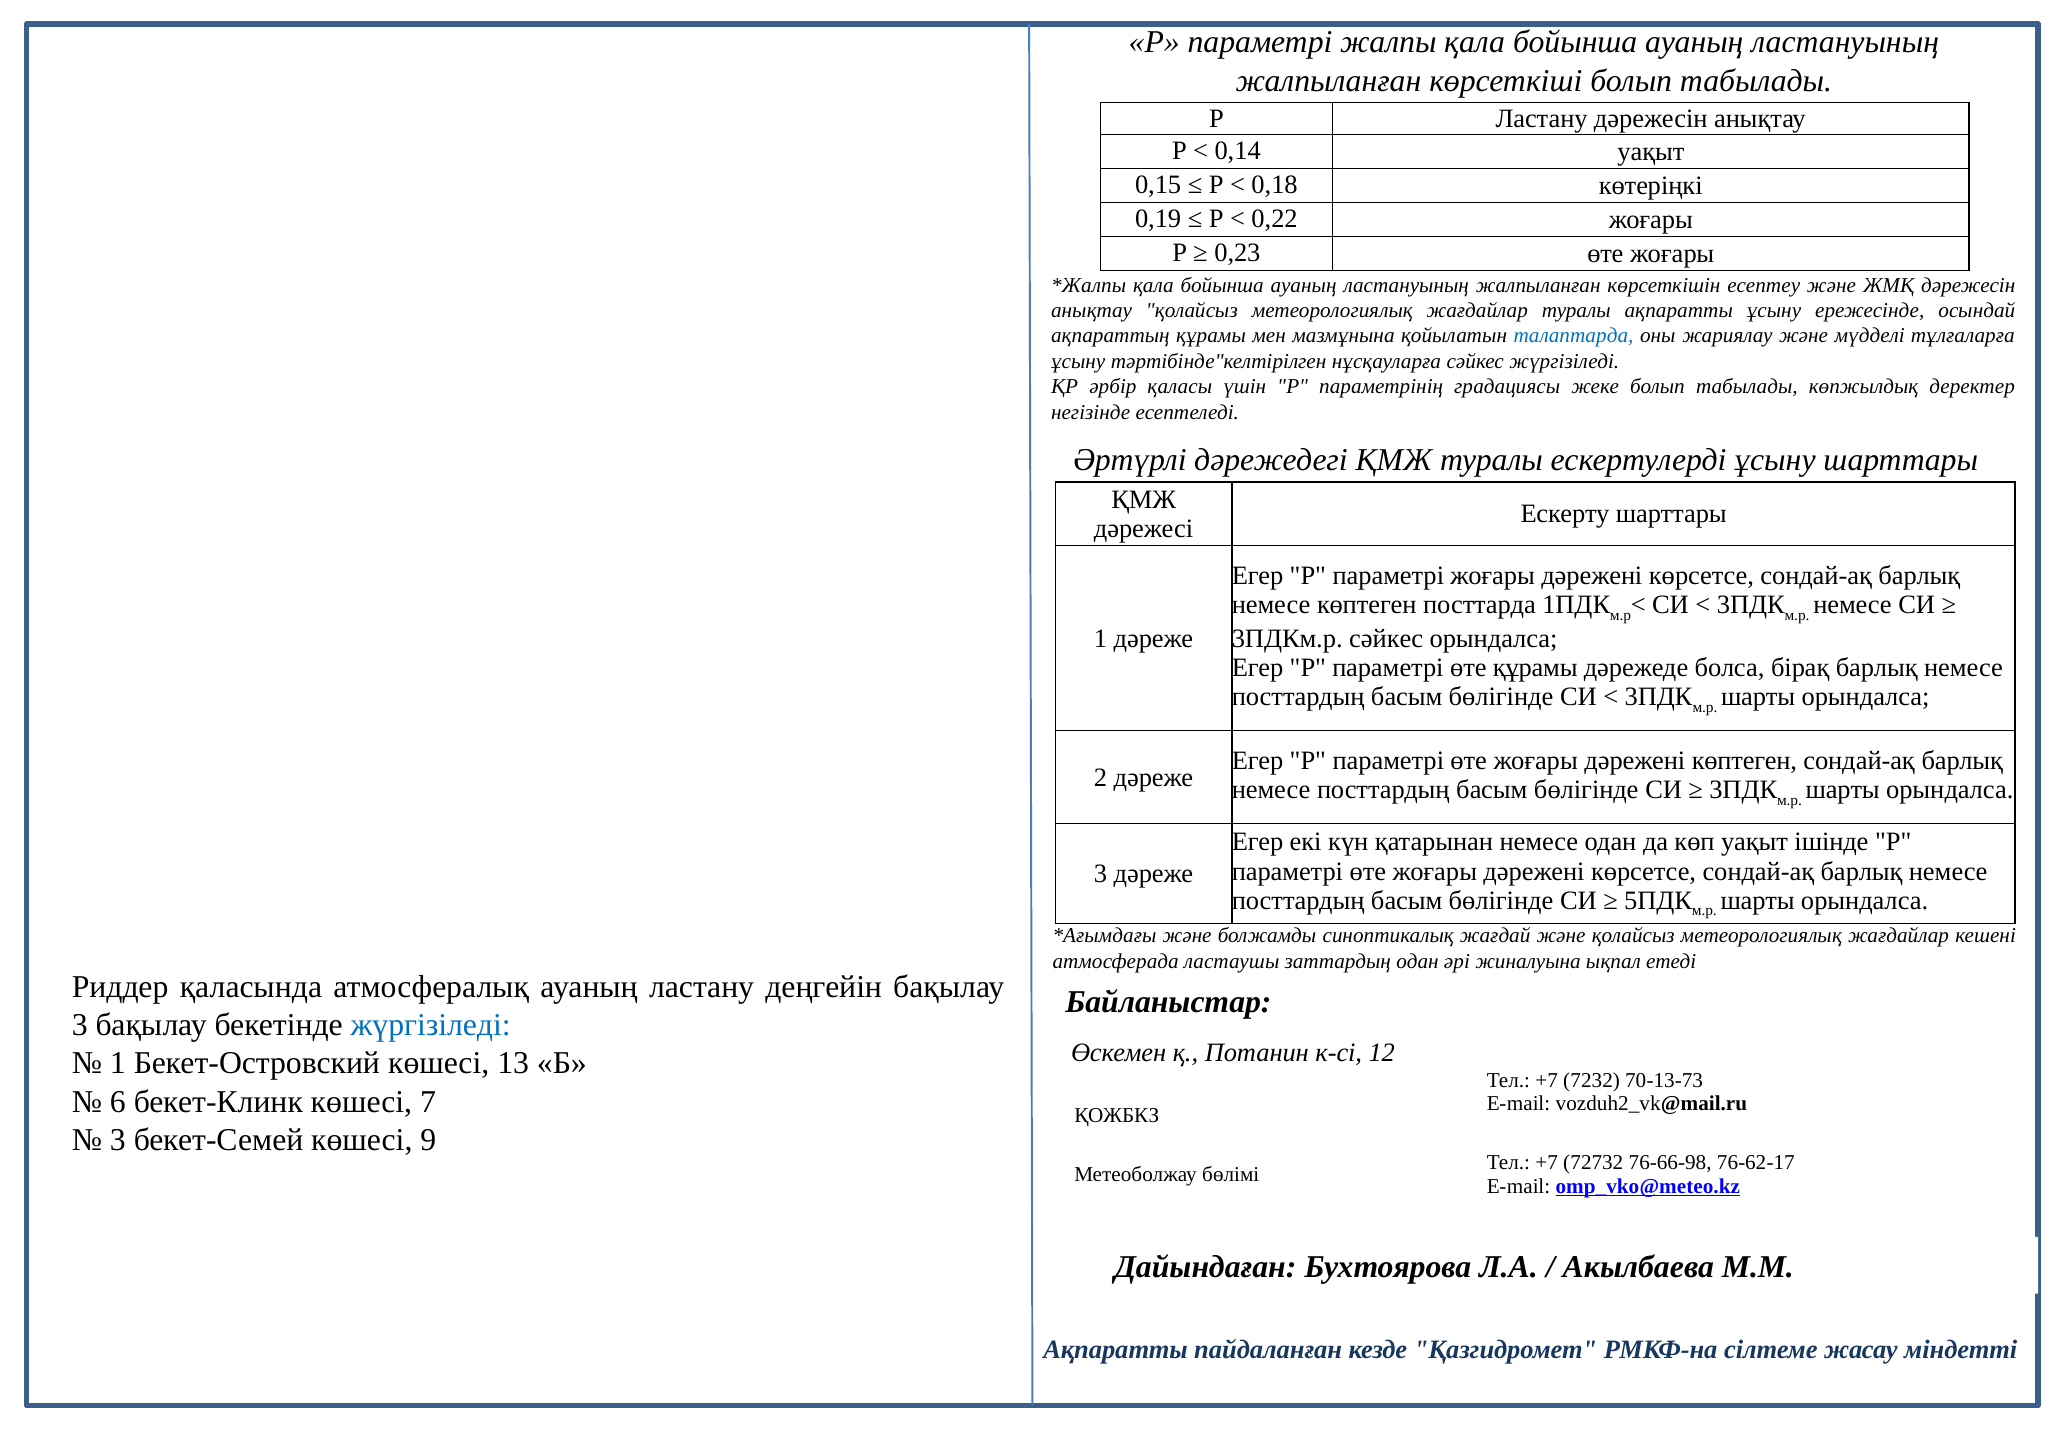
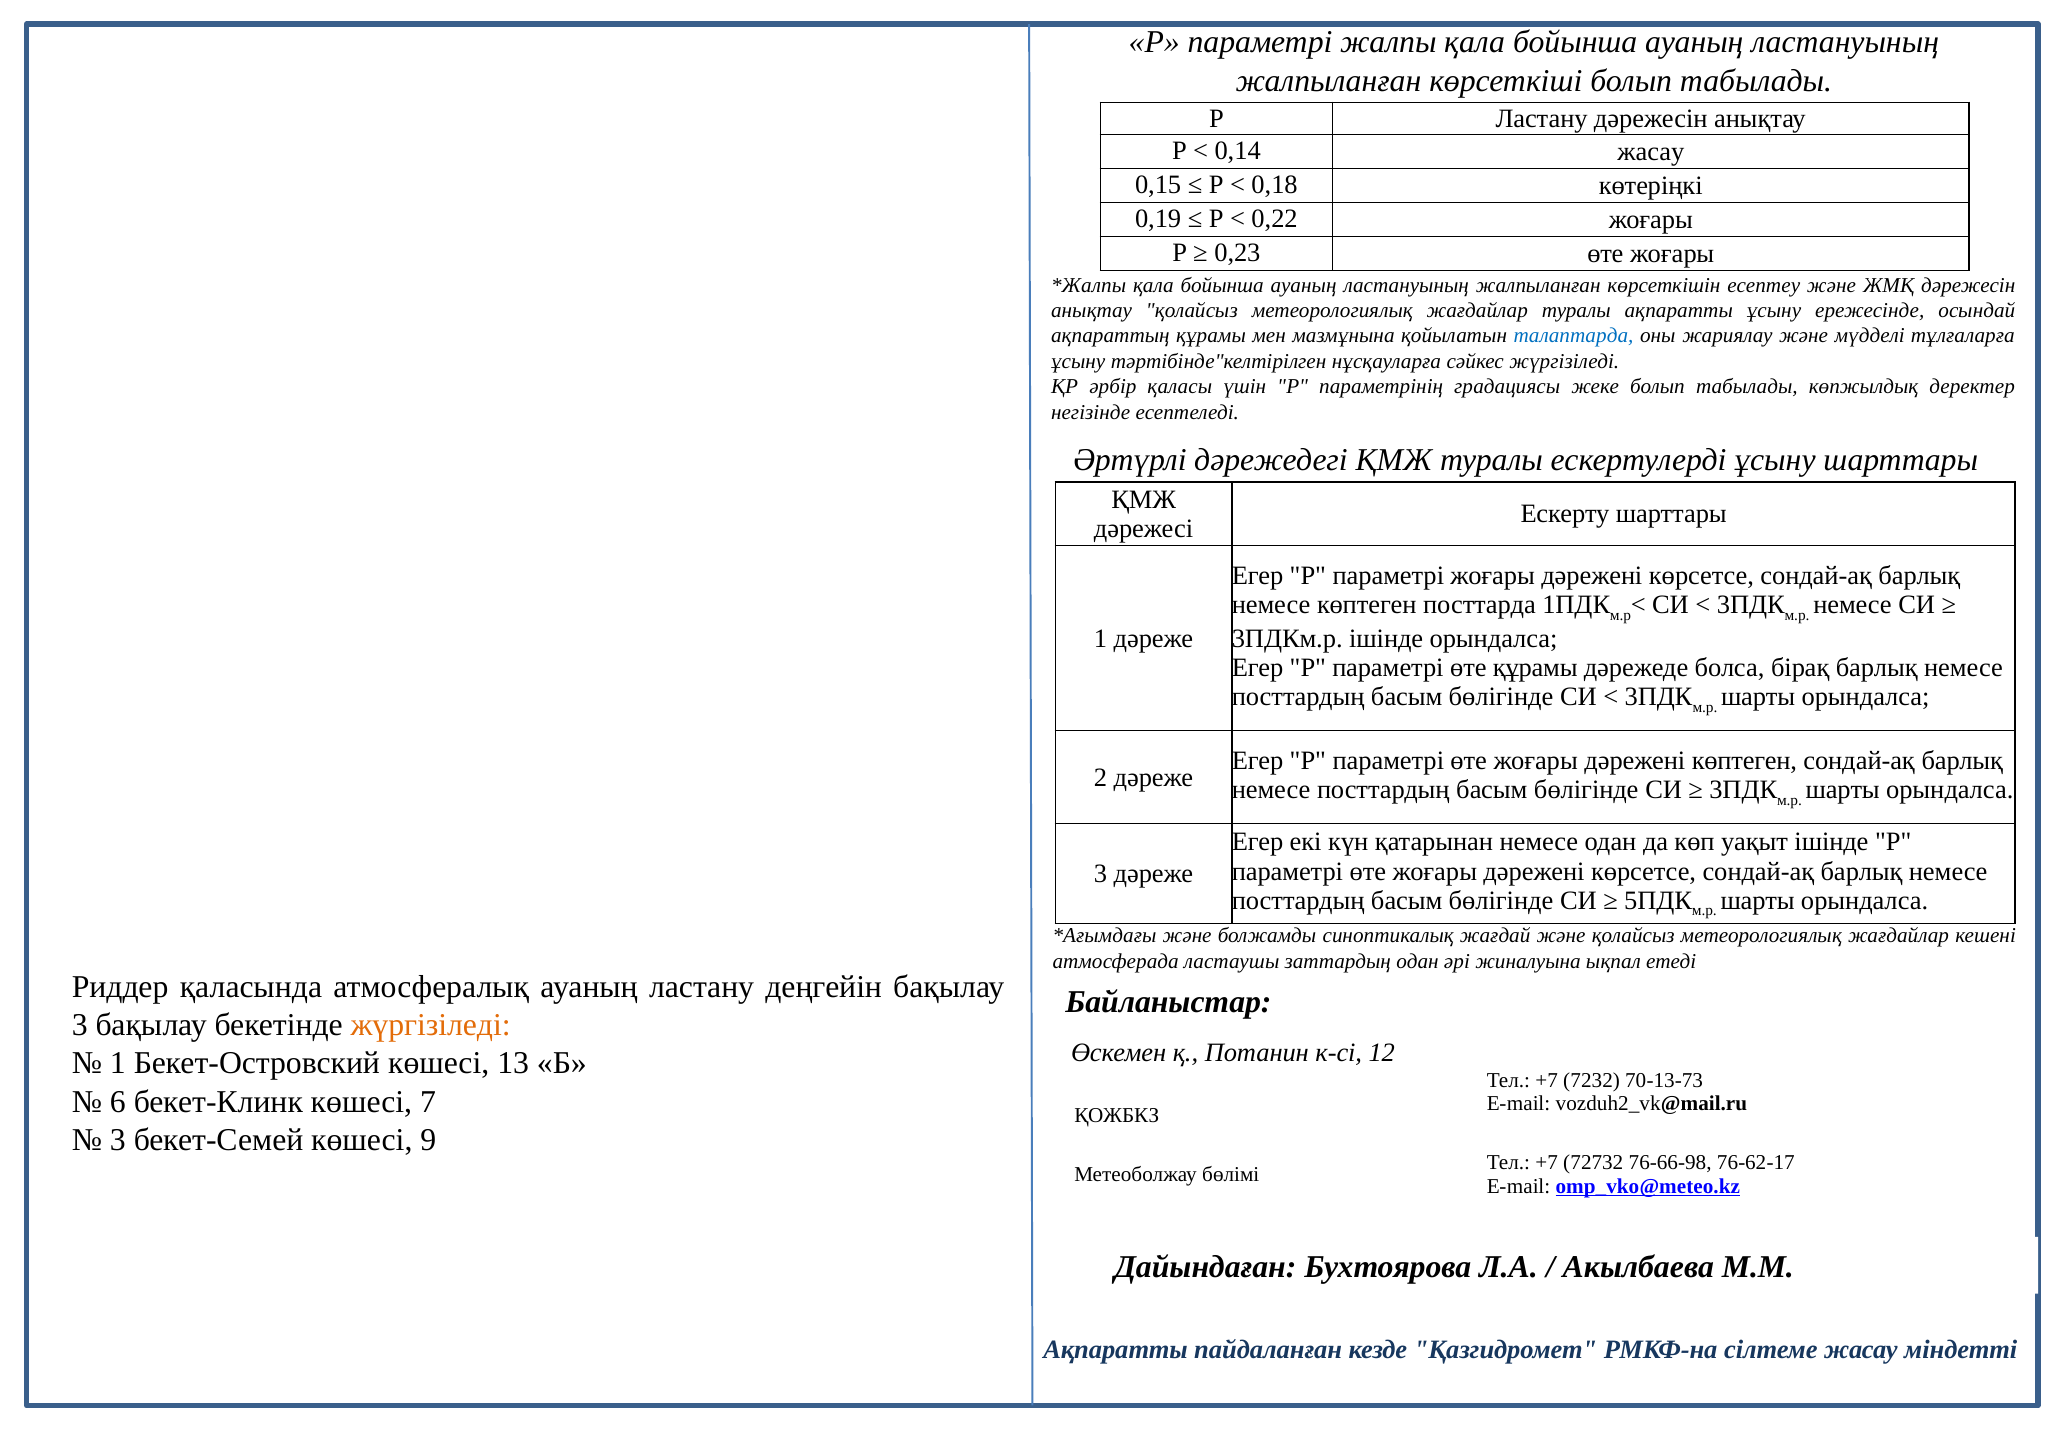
0,14 уақыт: уақыт -> жасау
3ПДКм.р сәйкес: сәйкес -> ішінде
жүргізіледі at (431, 1025) colour: blue -> orange
